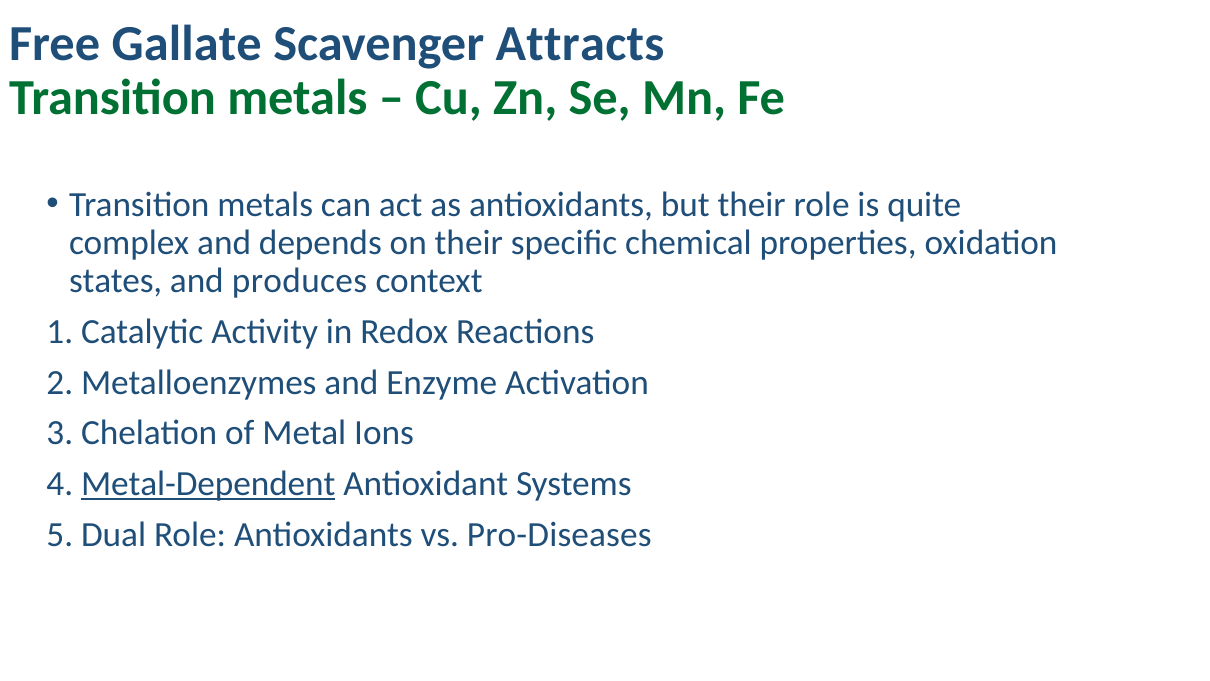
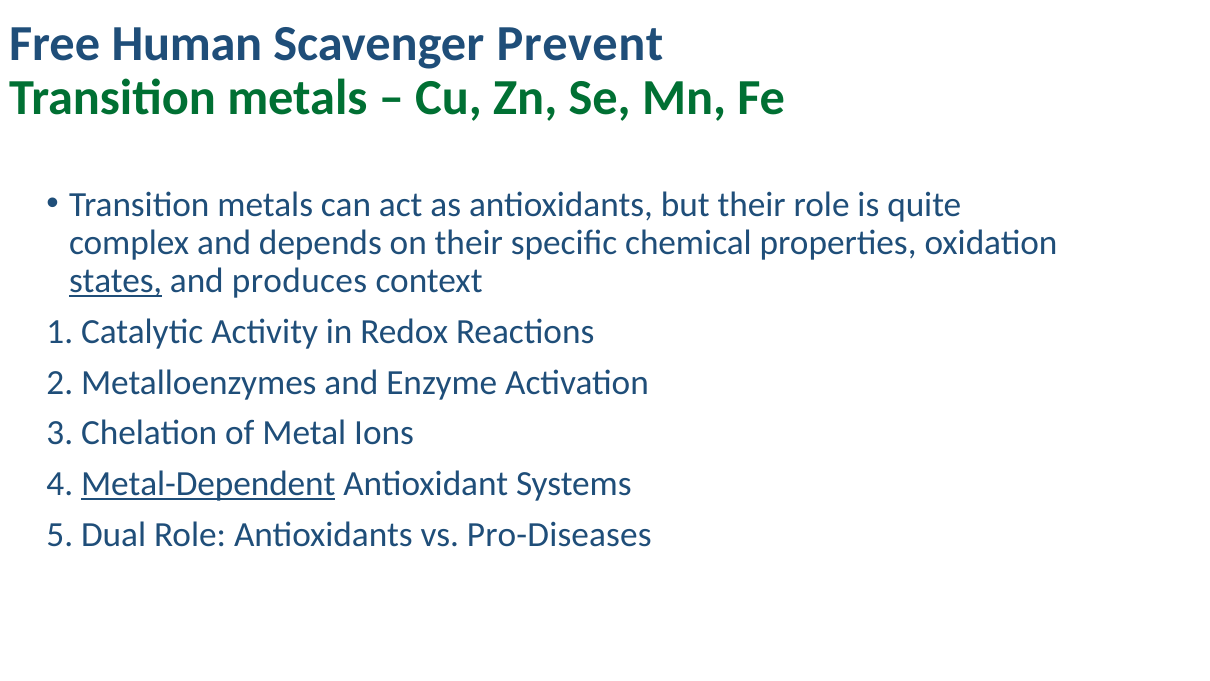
Gallate: Gallate -> Human
Attracts: Attracts -> Prevent
states underline: none -> present
